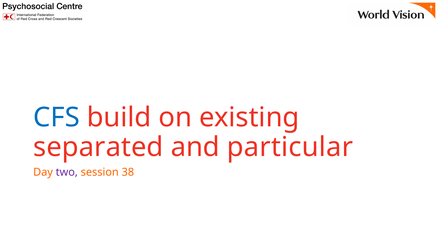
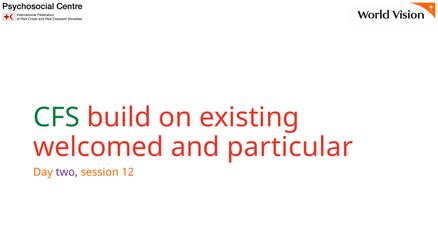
CFS colour: blue -> green
separated: separated -> welcomed
38: 38 -> 12
